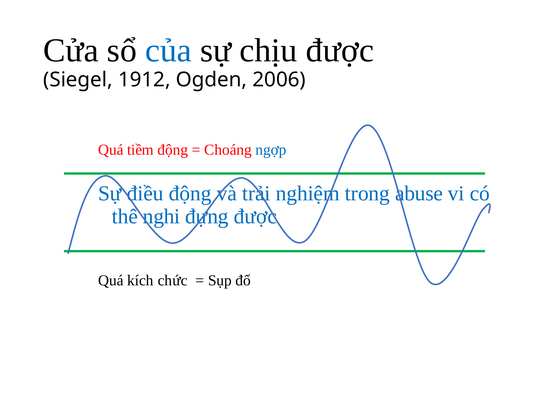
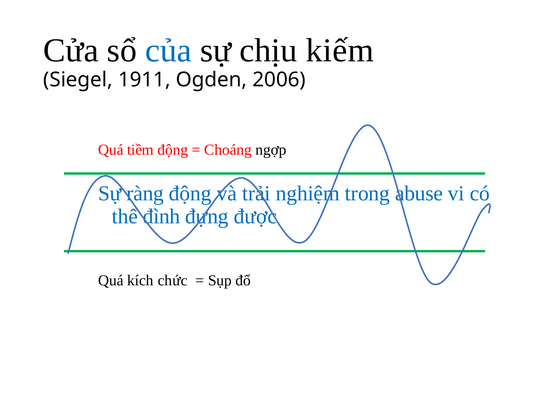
chịu được: được -> kiếm
1912: 1912 -> 1911
ngợp colour: blue -> black
điều: điều -> ràng
nghi: nghi -> đình
